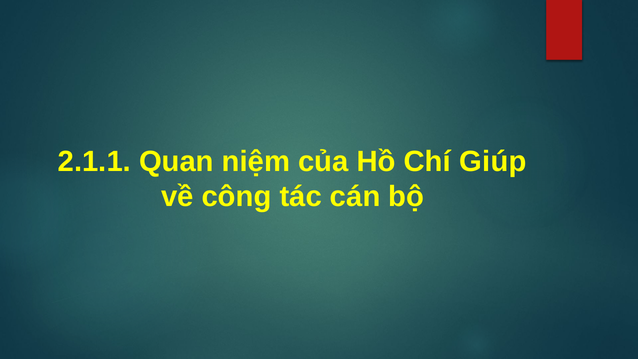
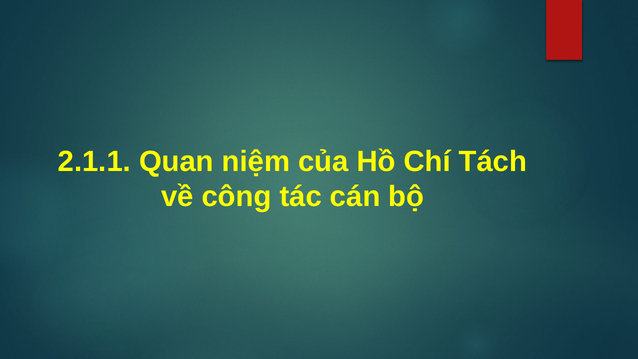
Giúp: Giúp -> Tách
